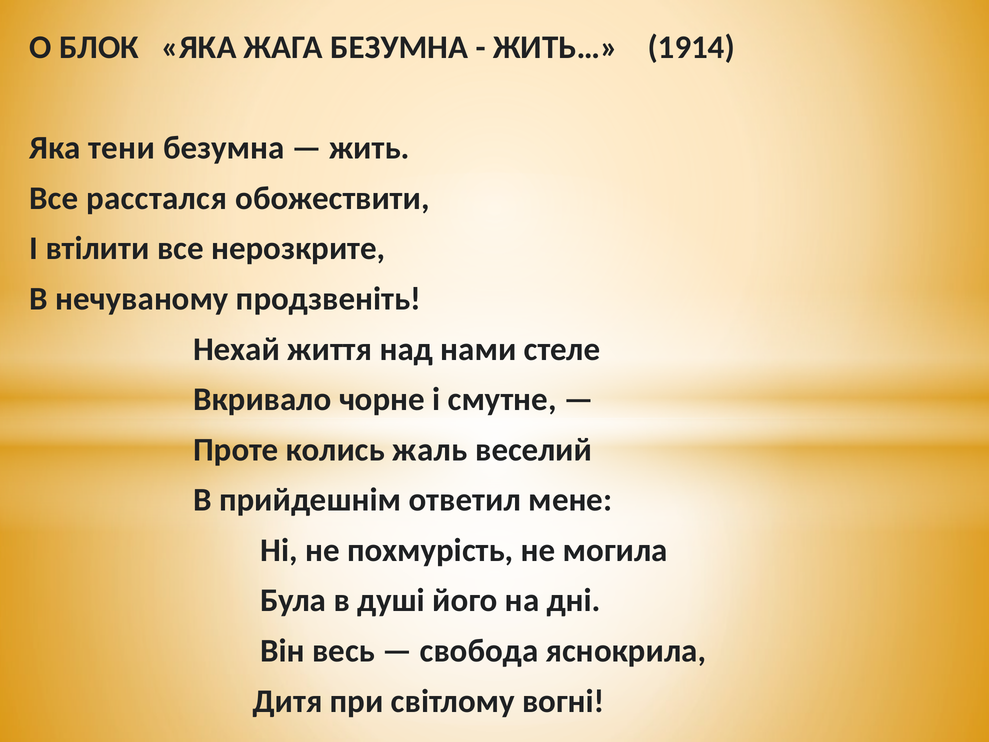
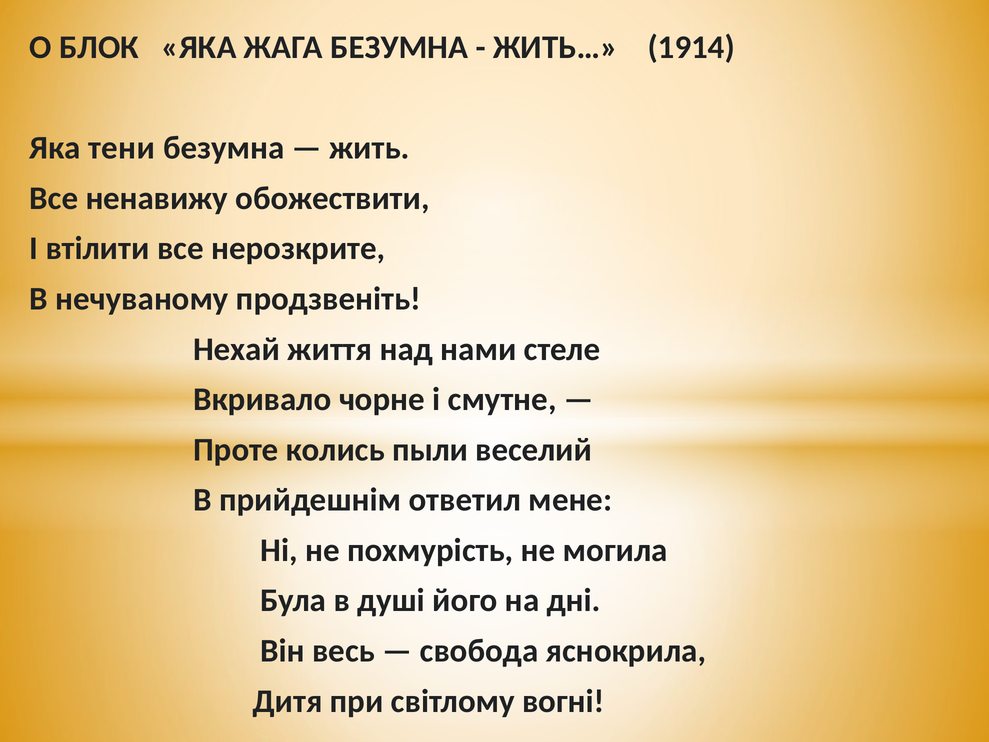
расстался: расстался -> ненавижу
жаль: жаль -> пыли
